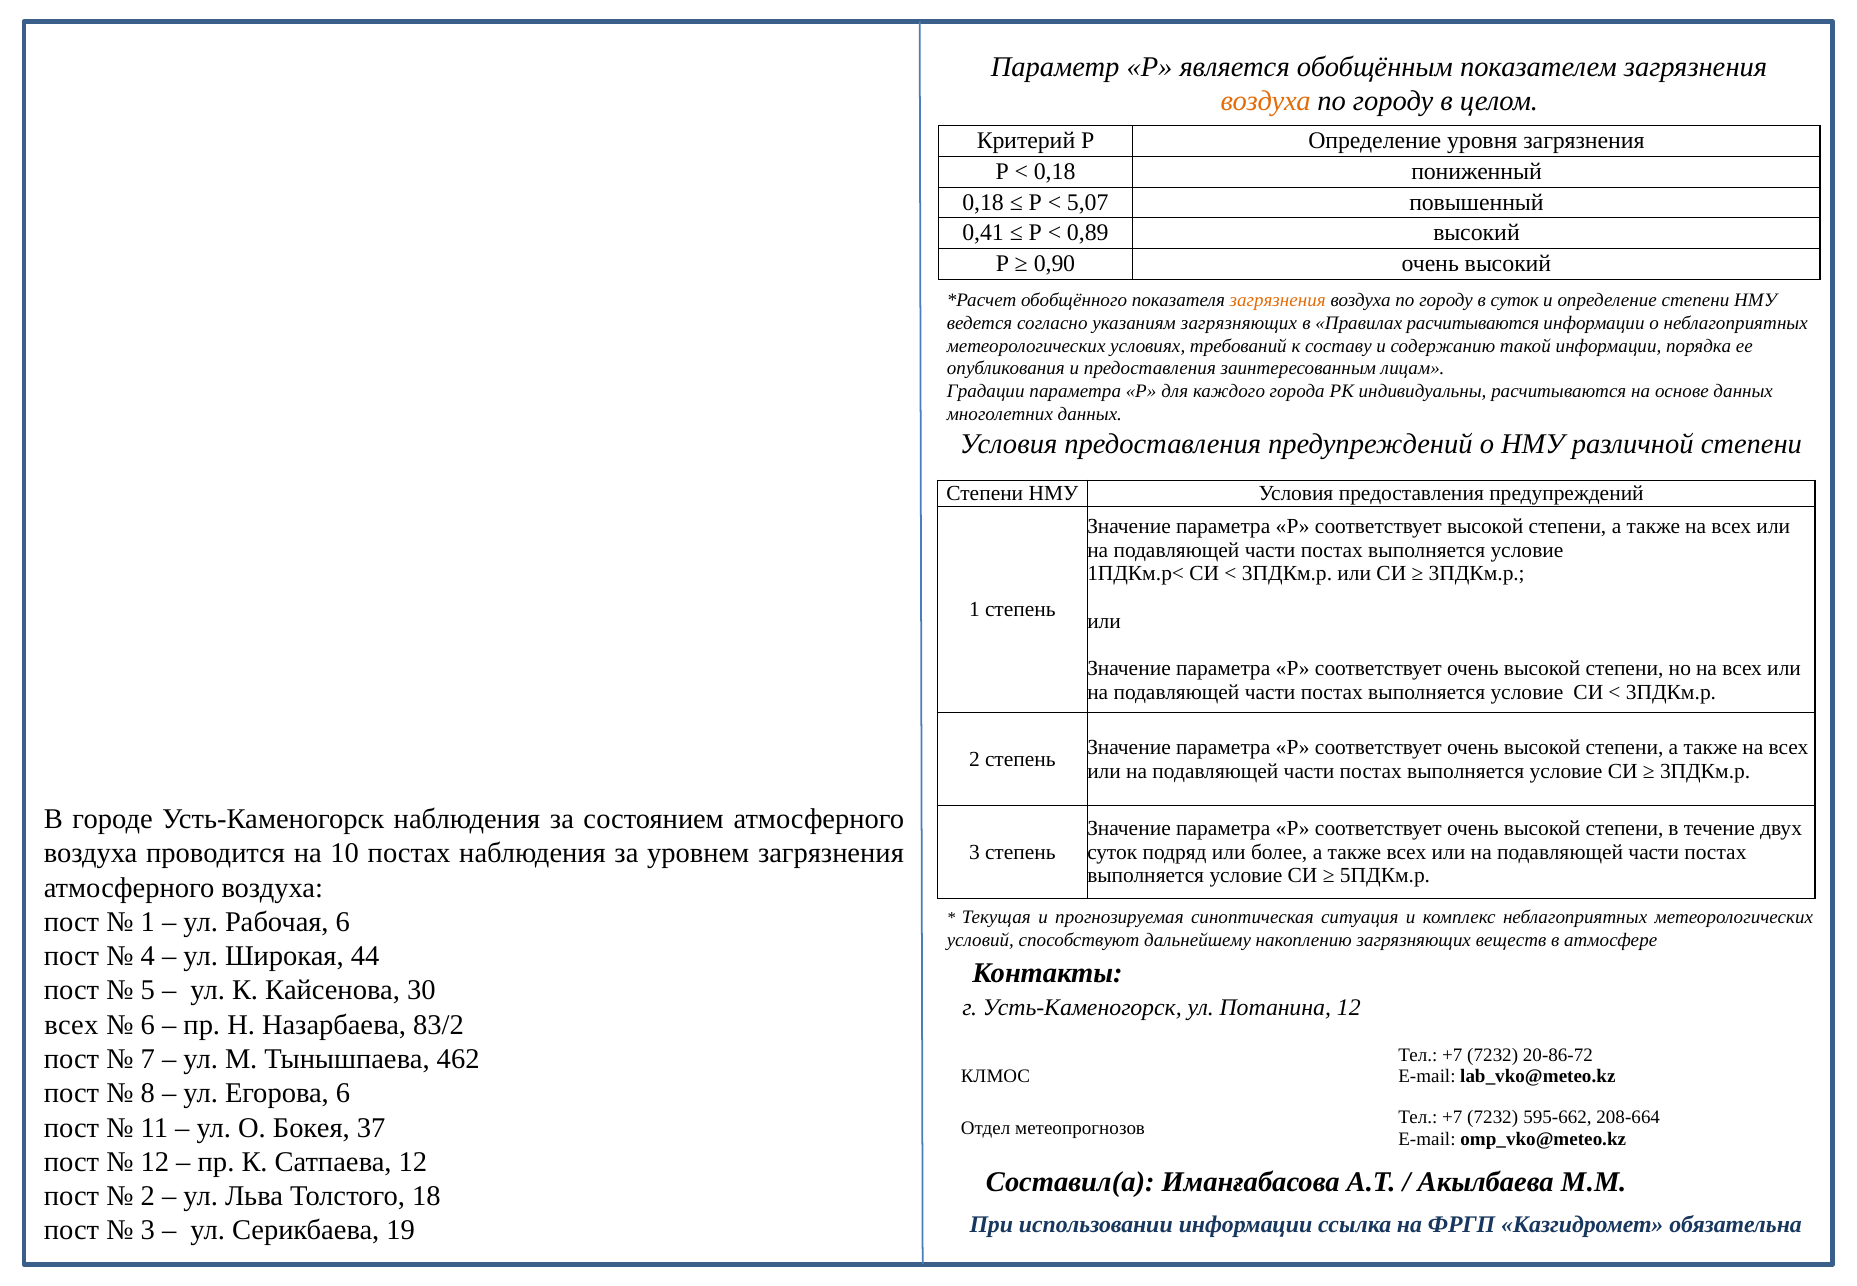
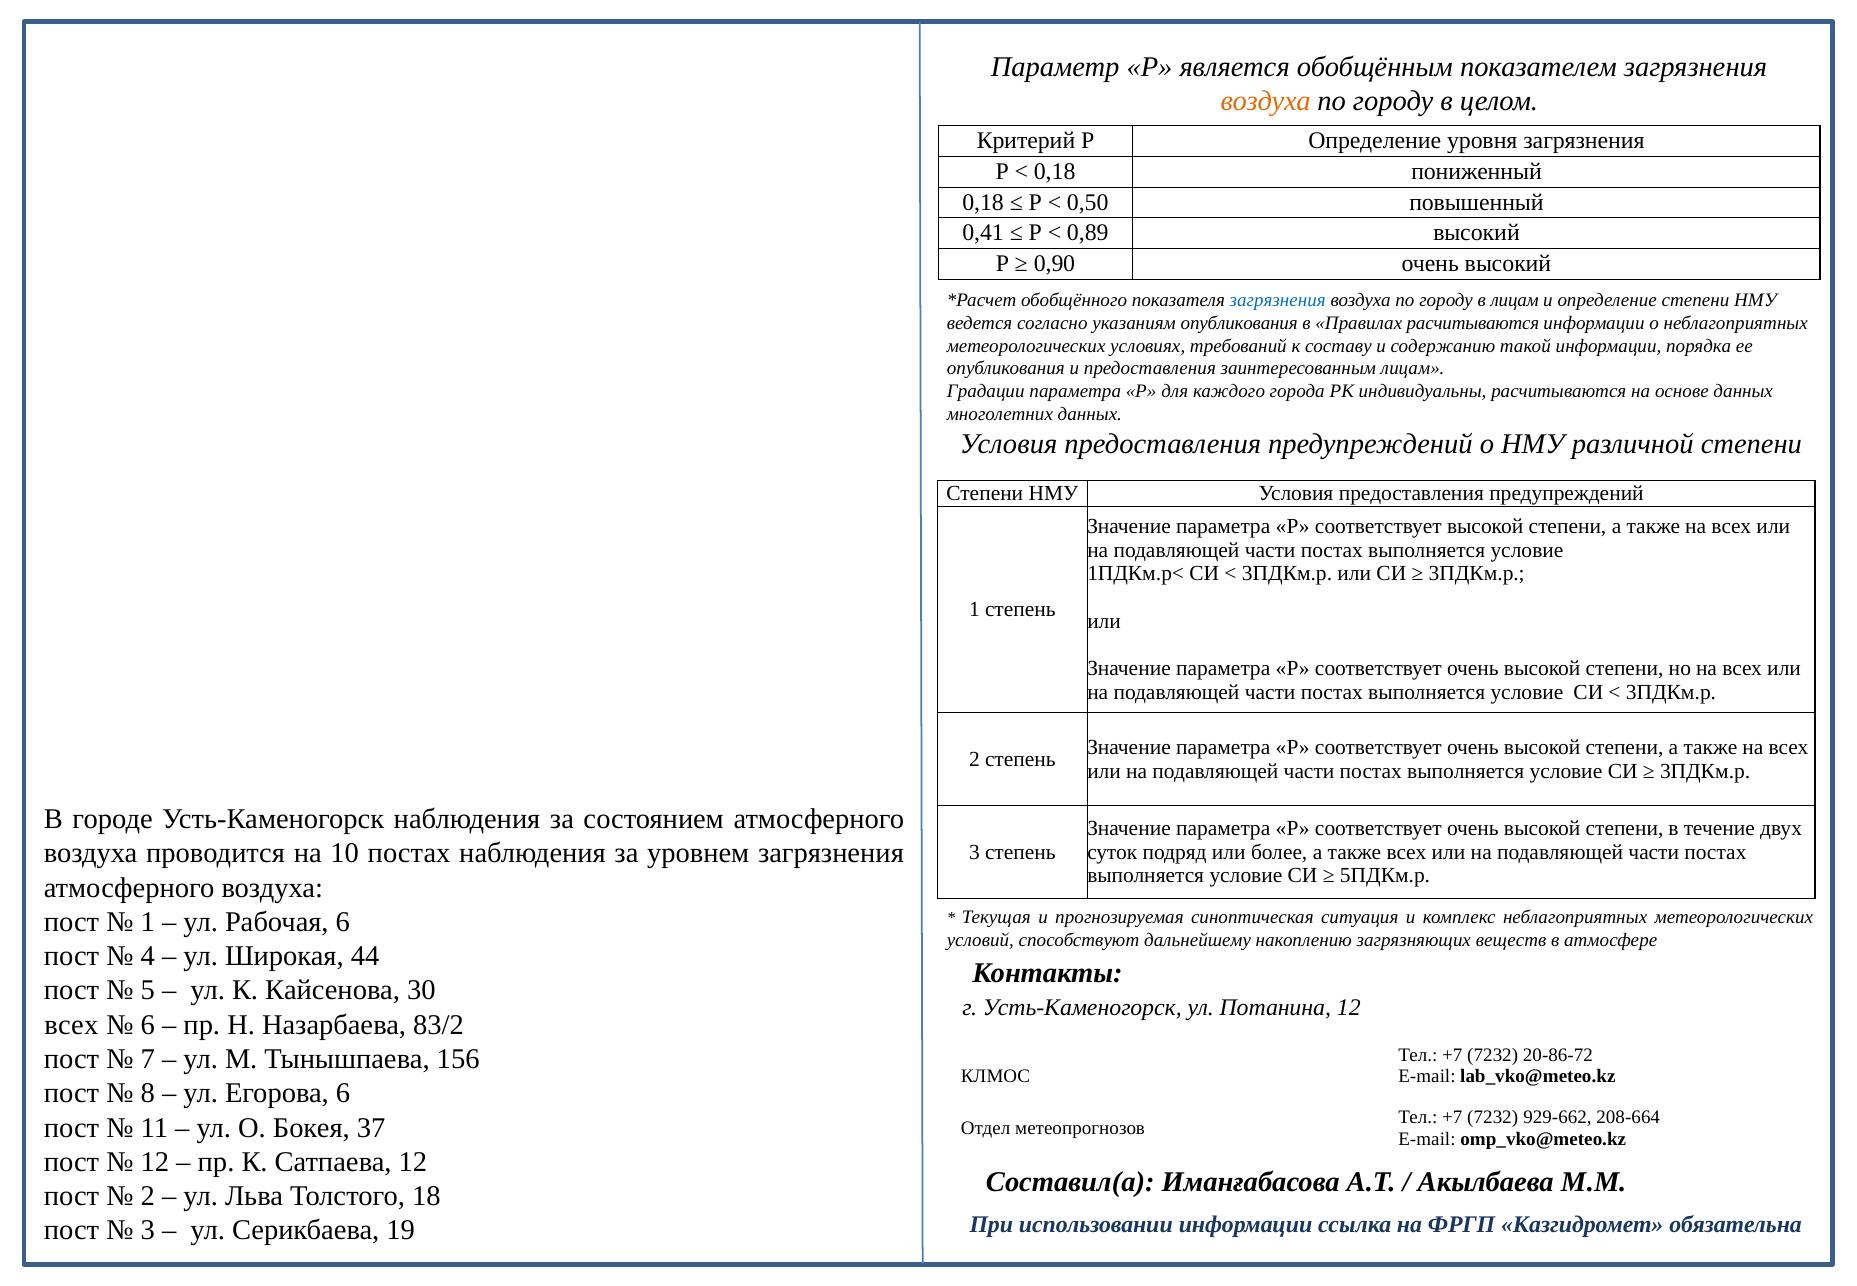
5,07: 5,07 -> 0,50
загрязнения at (1278, 300) colour: orange -> blue
в суток: суток -> лицам
указаниям загрязняющих: загрязняющих -> опубликования
462: 462 -> 156
595-662: 595-662 -> 929-662
